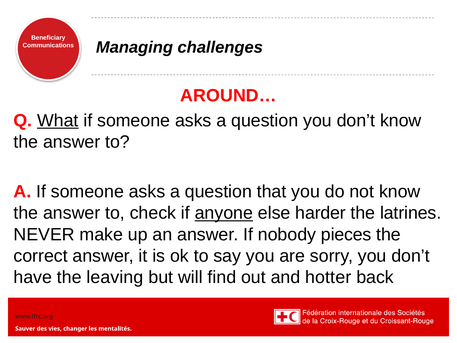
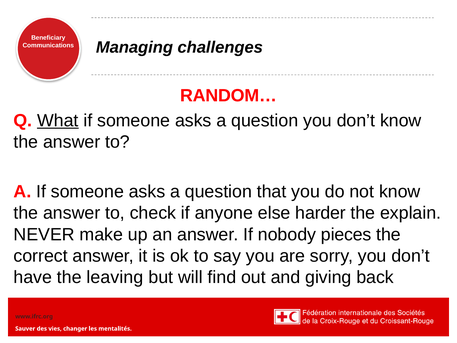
AROUND…: AROUND… -> RANDOM…
anyone underline: present -> none
latrines: latrines -> explain
hotter: hotter -> giving
